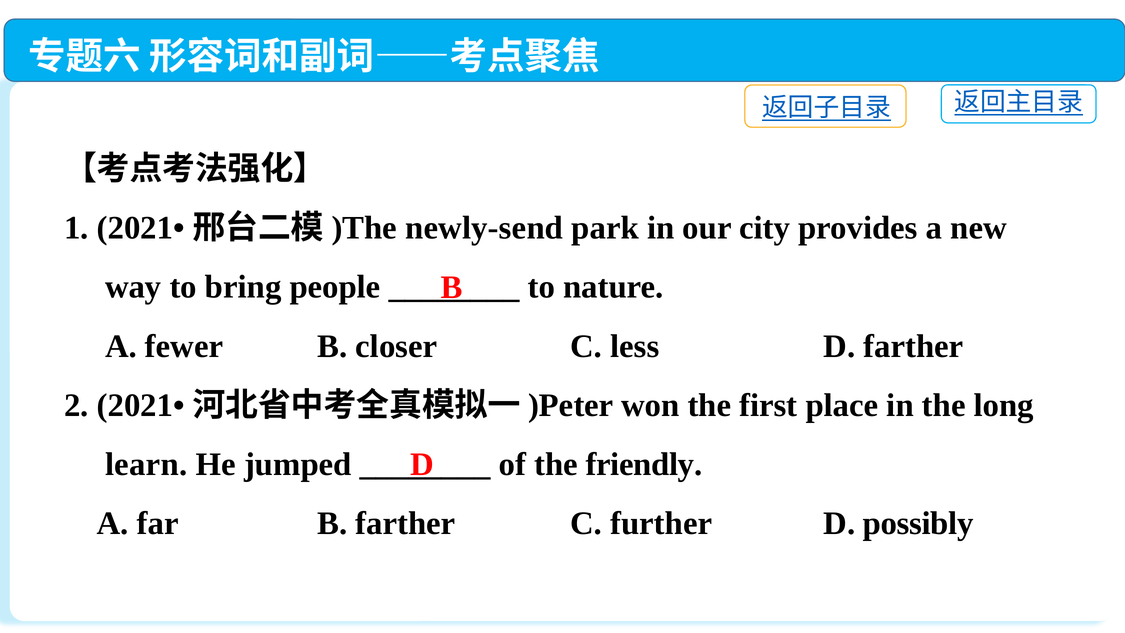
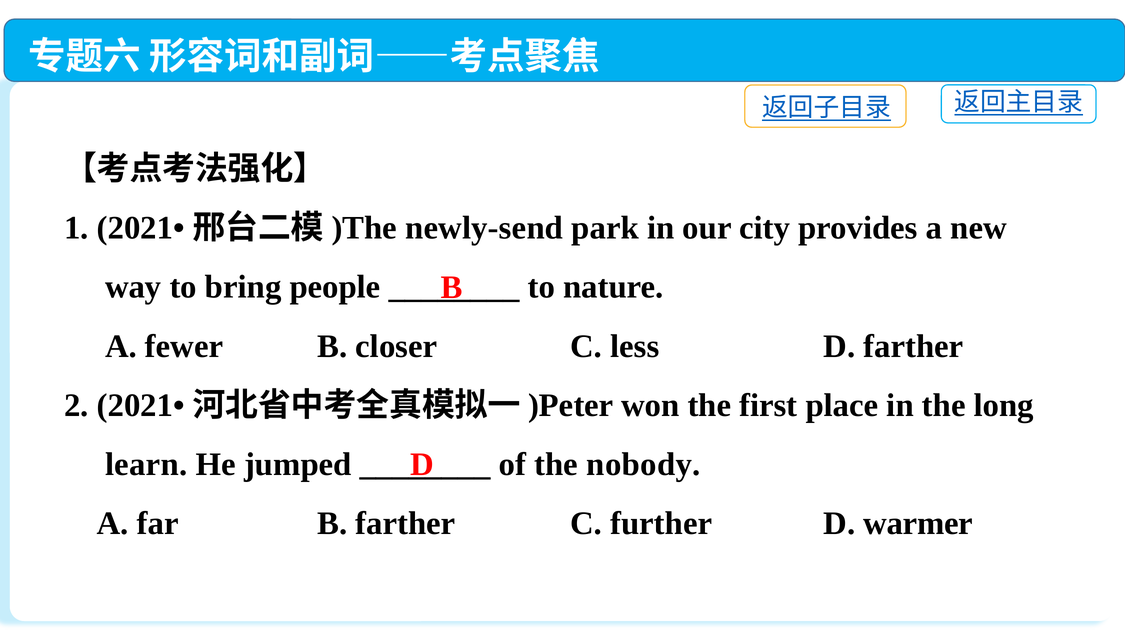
friendly: friendly -> nobody
possibly: possibly -> warmer
